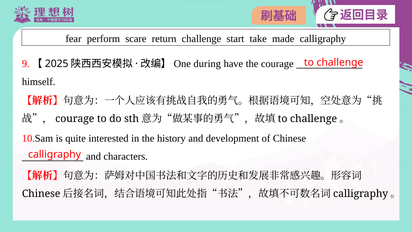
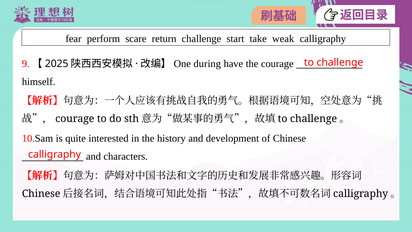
made: made -> weak
